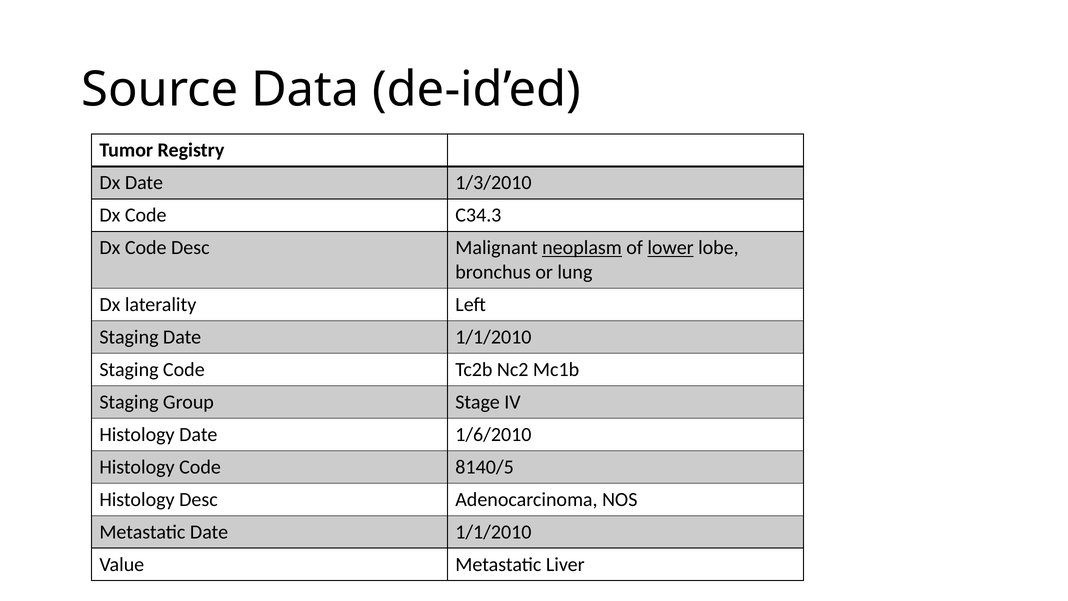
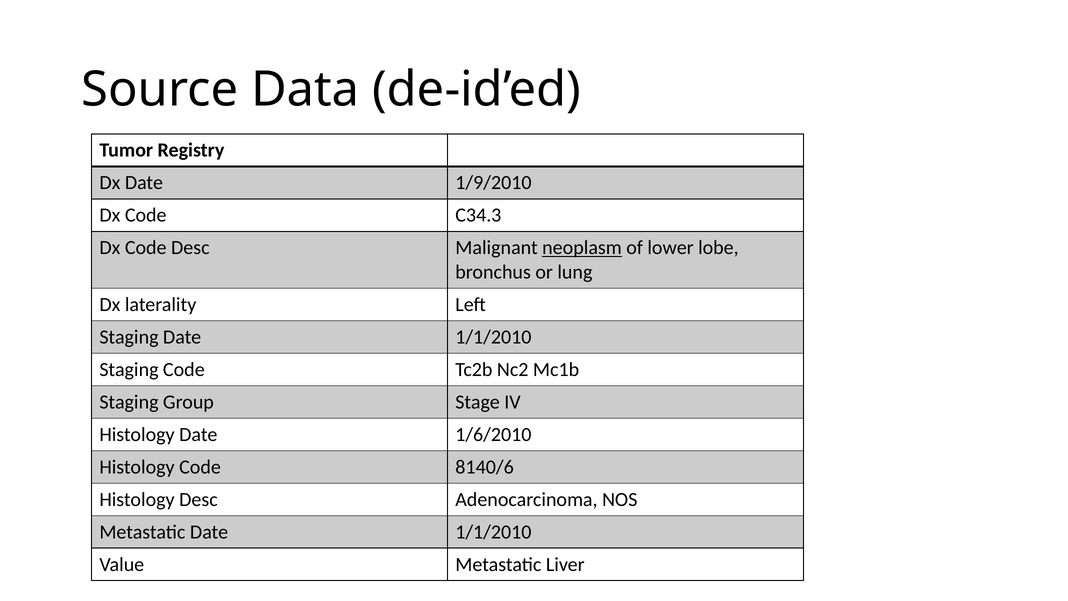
1/3/2010: 1/3/2010 -> 1/9/2010
lower underline: present -> none
8140/5: 8140/5 -> 8140/6
